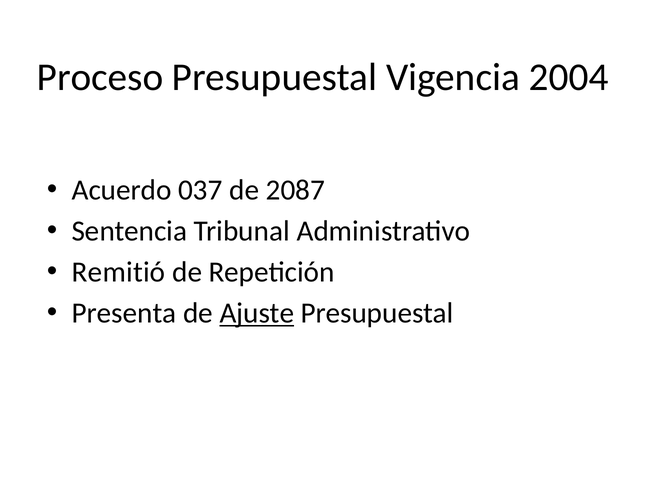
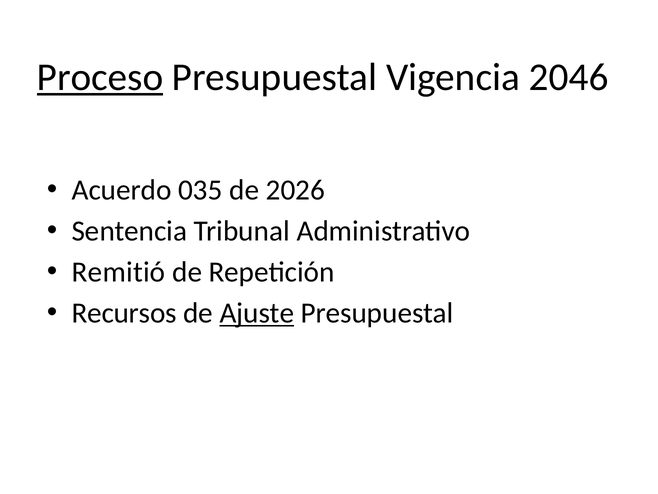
Proceso underline: none -> present
2004: 2004 -> 2046
037: 037 -> 035
2087: 2087 -> 2026
Presenta: Presenta -> Recursos
